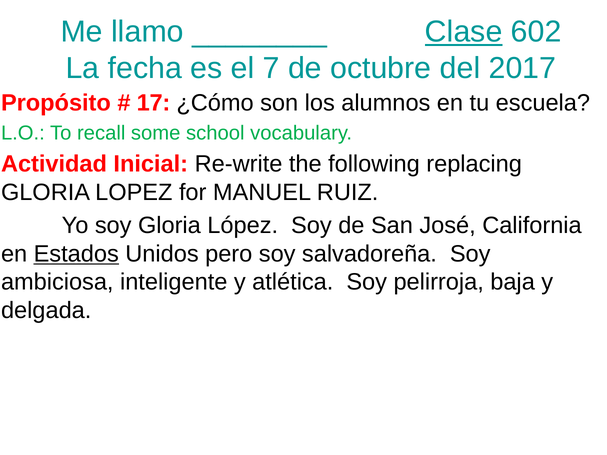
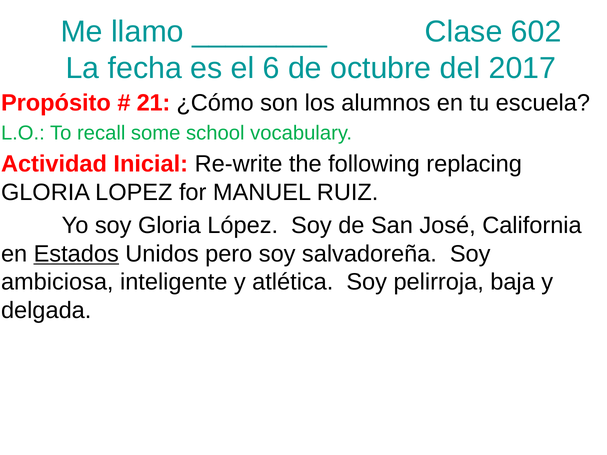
Clase underline: present -> none
7: 7 -> 6
17: 17 -> 21
